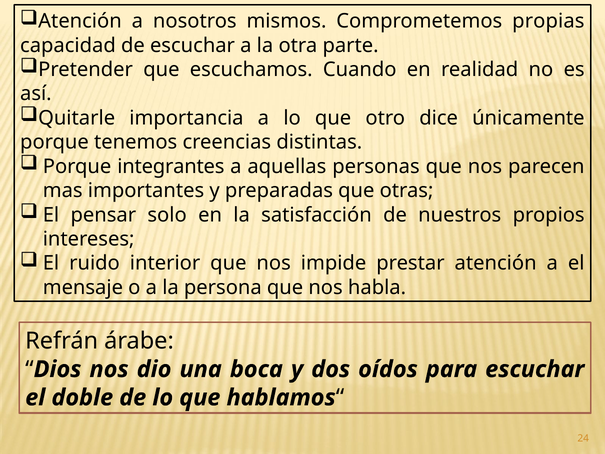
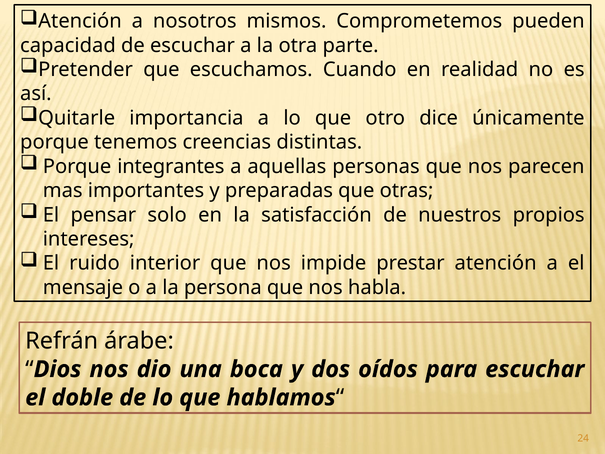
propias: propias -> pueden
